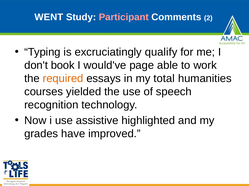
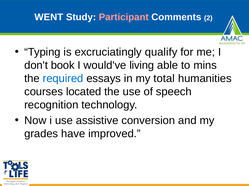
page: page -> living
work: work -> mins
required colour: orange -> blue
yielded: yielded -> located
highlighted: highlighted -> conversion
